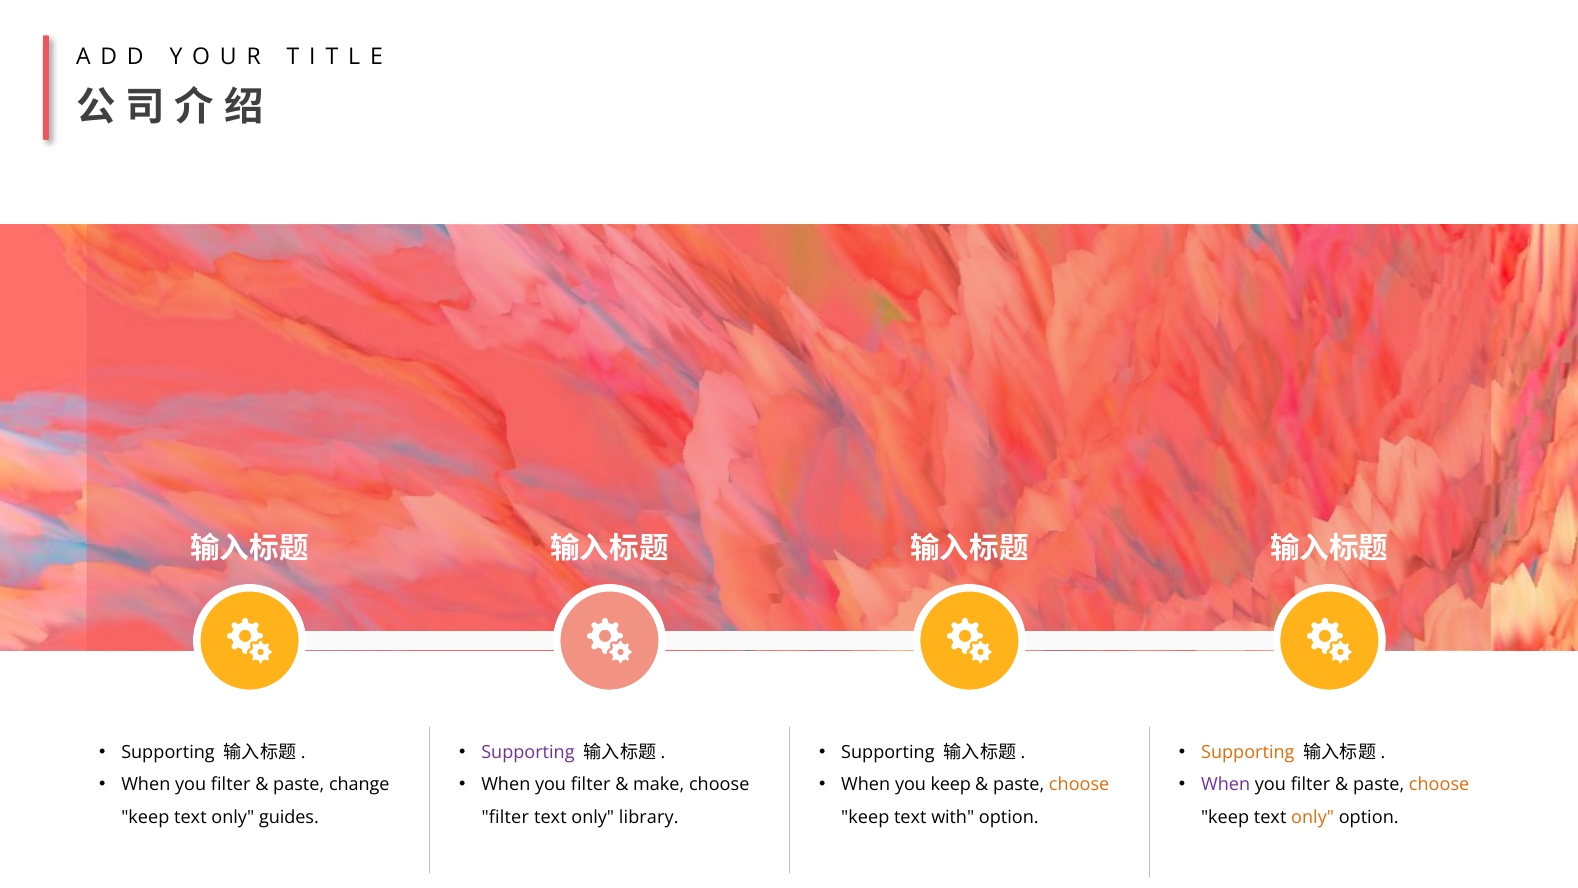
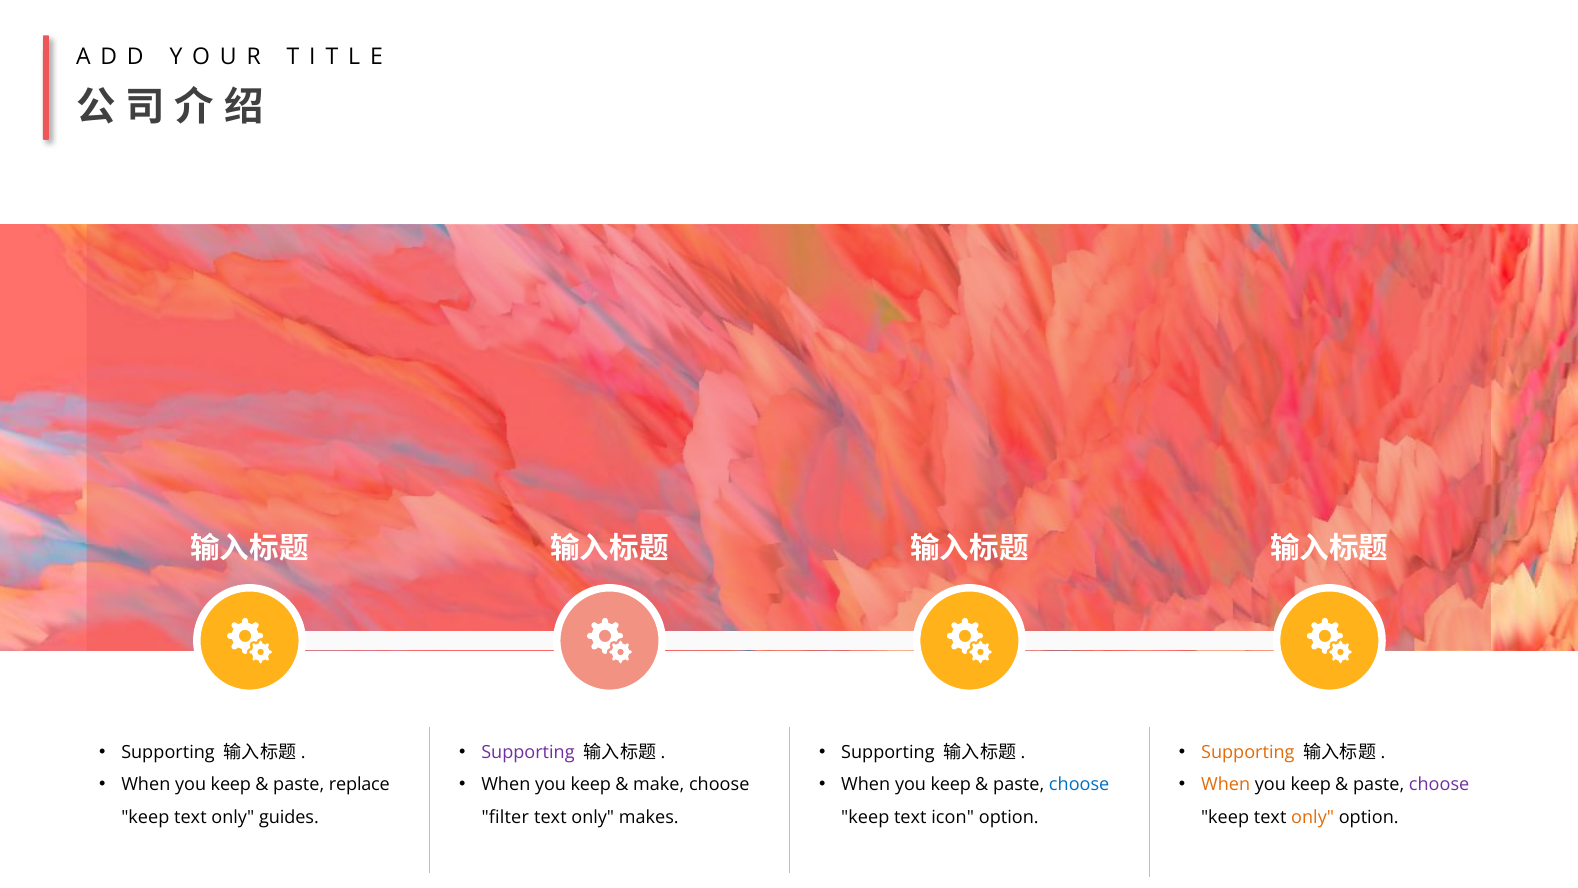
filter at (231, 785): filter -> keep
change: change -> replace
filter at (591, 785): filter -> keep
choose at (1079, 785) colour: orange -> blue
When at (1226, 785) colour: purple -> orange
filter at (1311, 785): filter -> keep
choose at (1439, 785) colour: orange -> purple
library: library -> makes
with: with -> icon
